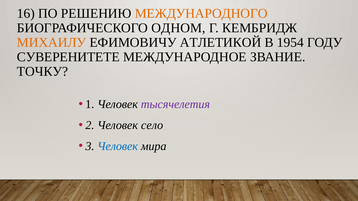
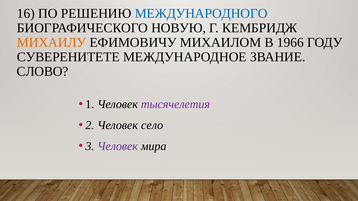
МЕЖДУНАРОДНОГО colour: orange -> blue
ОДНОМ: ОДНОМ -> НОВУЮ
АТЛЕТИКОЙ: АТЛЕТИКОЙ -> МИХАИЛОМ
1954: 1954 -> 1966
ТОЧКУ: ТОЧКУ -> СЛОВО
Человек at (118, 146) colour: blue -> purple
